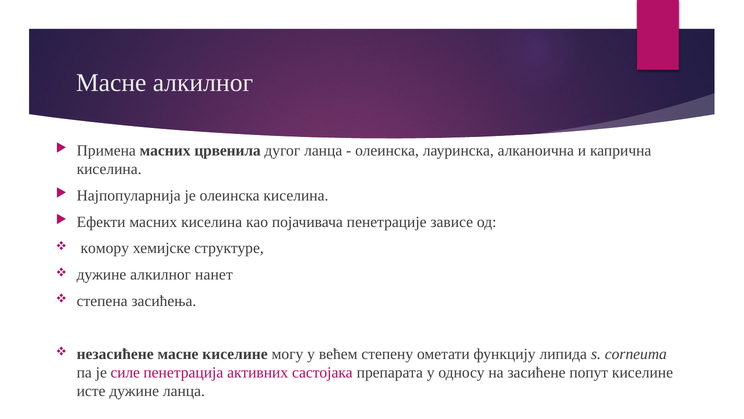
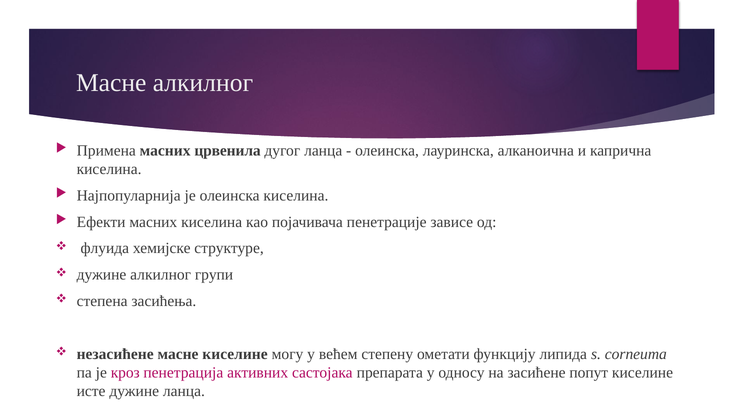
комору: комору -> флуида
нанет: нанет -> групи
силе: силе -> кроз
